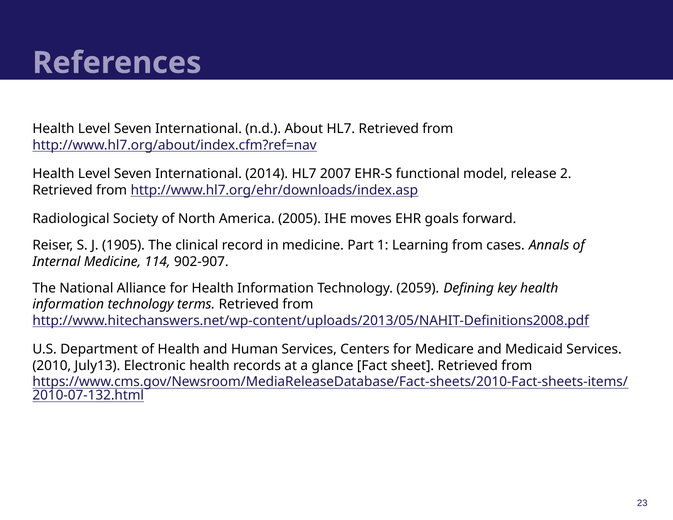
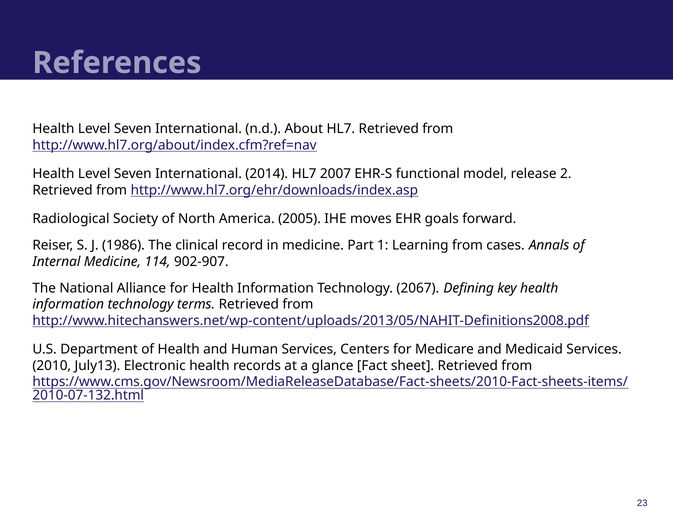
1905: 1905 -> 1986
2059: 2059 -> 2067
